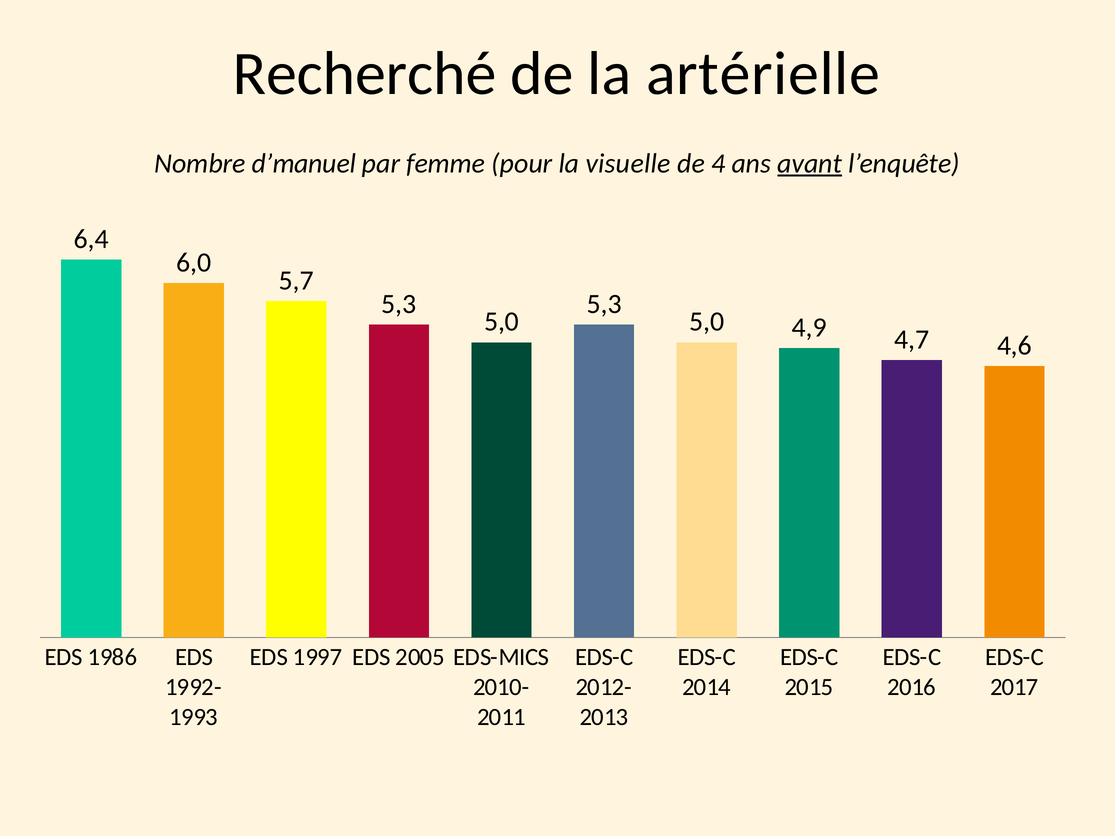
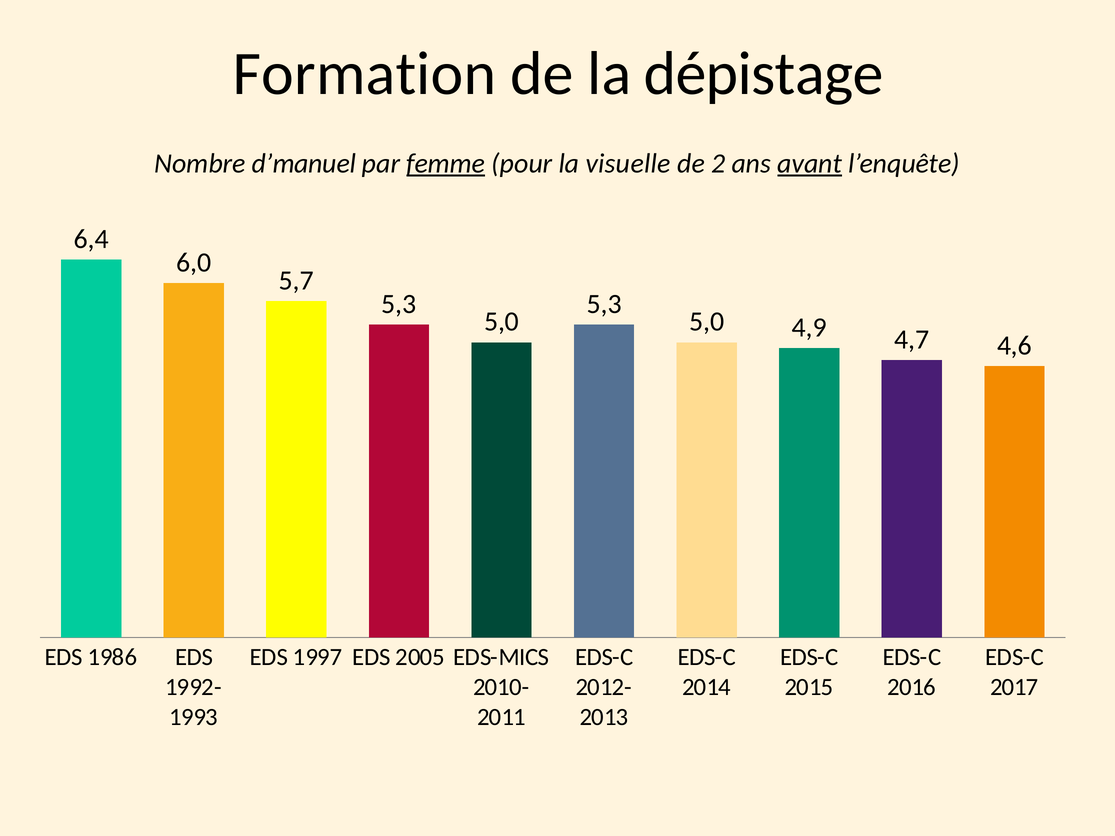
Recherché: Recherché -> Formation
artérielle: artérielle -> dépistage
femme underline: none -> present
4: 4 -> 2
